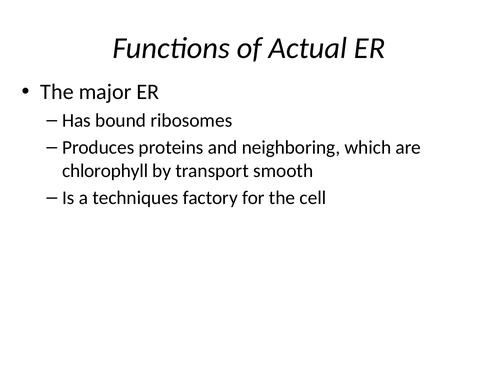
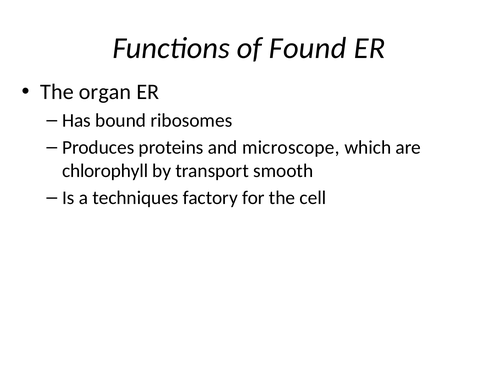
Actual: Actual -> Found
major: major -> organ
neighboring: neighboring -> microscope
